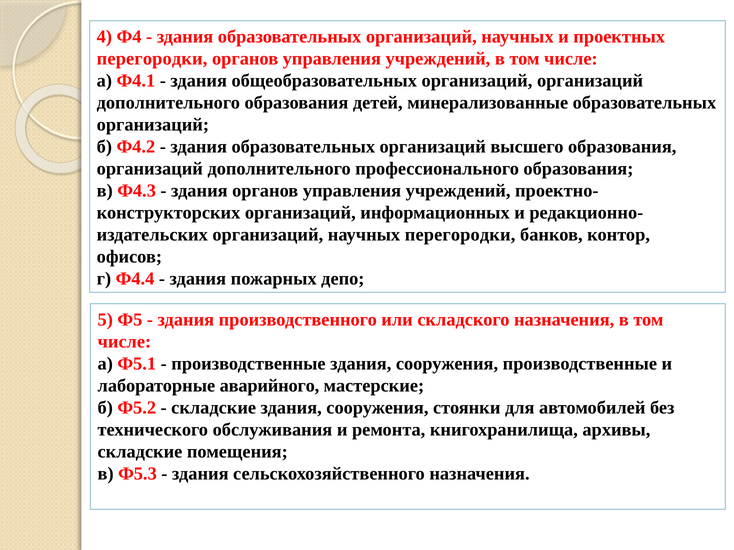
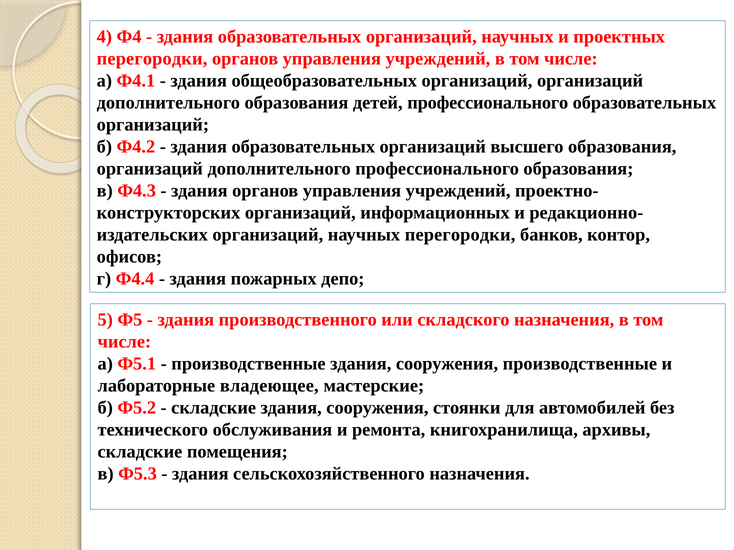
детей минерализованные: минерализованные -> профессионального
аварийного: аварийного -> владеющее
